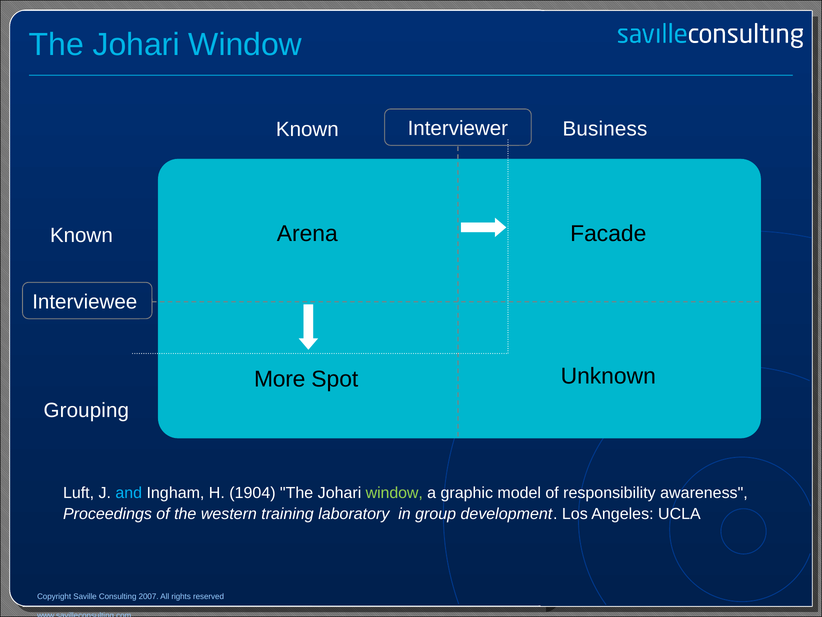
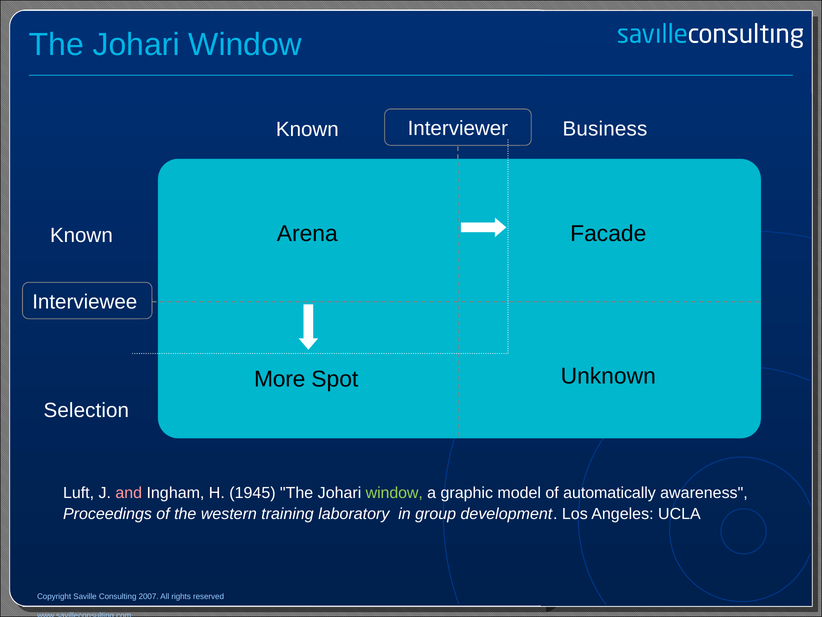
Grouping: Grouping -> Selection
and colour: light blue -> pink
1904: 1904 -> 1945
responsibility: responsibility -> automatically
